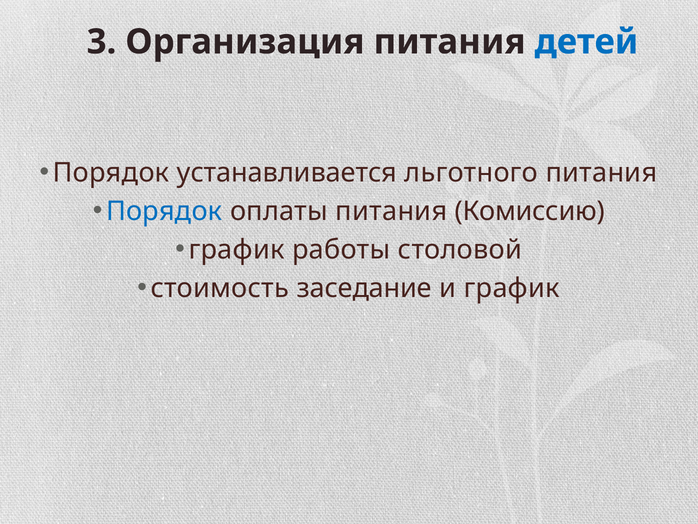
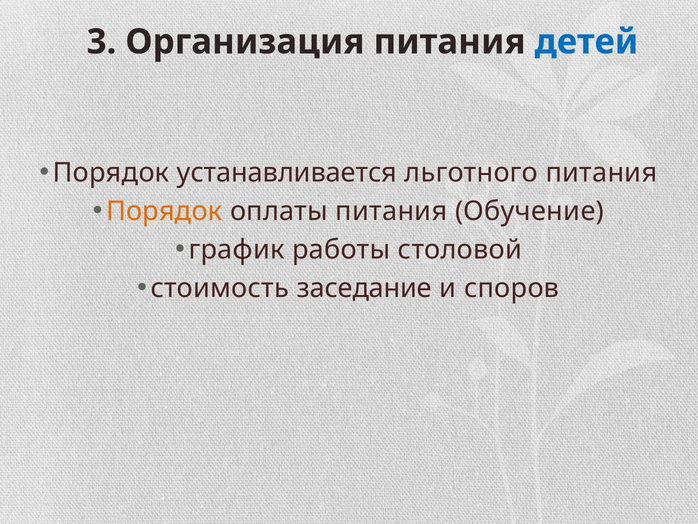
Порядок at (164, 211) colour: blue -> orange
Комиссию: Комиссию -> Обучение
и график: график -> споров
